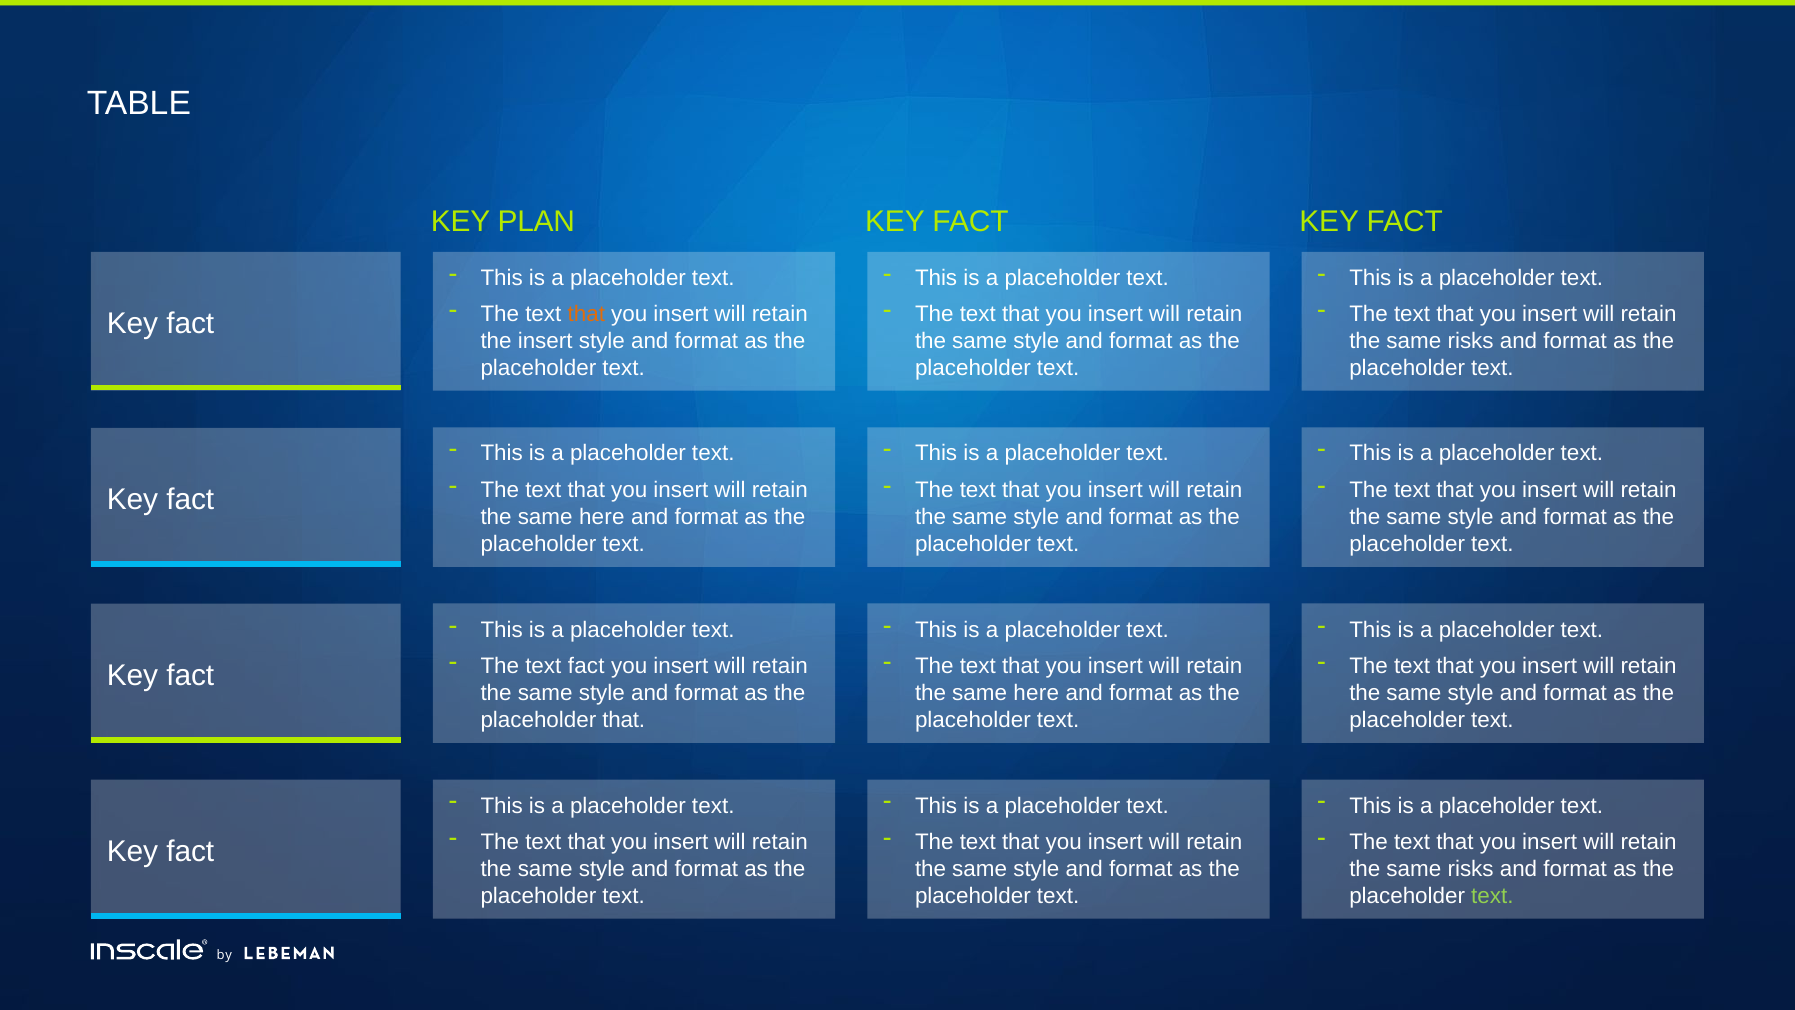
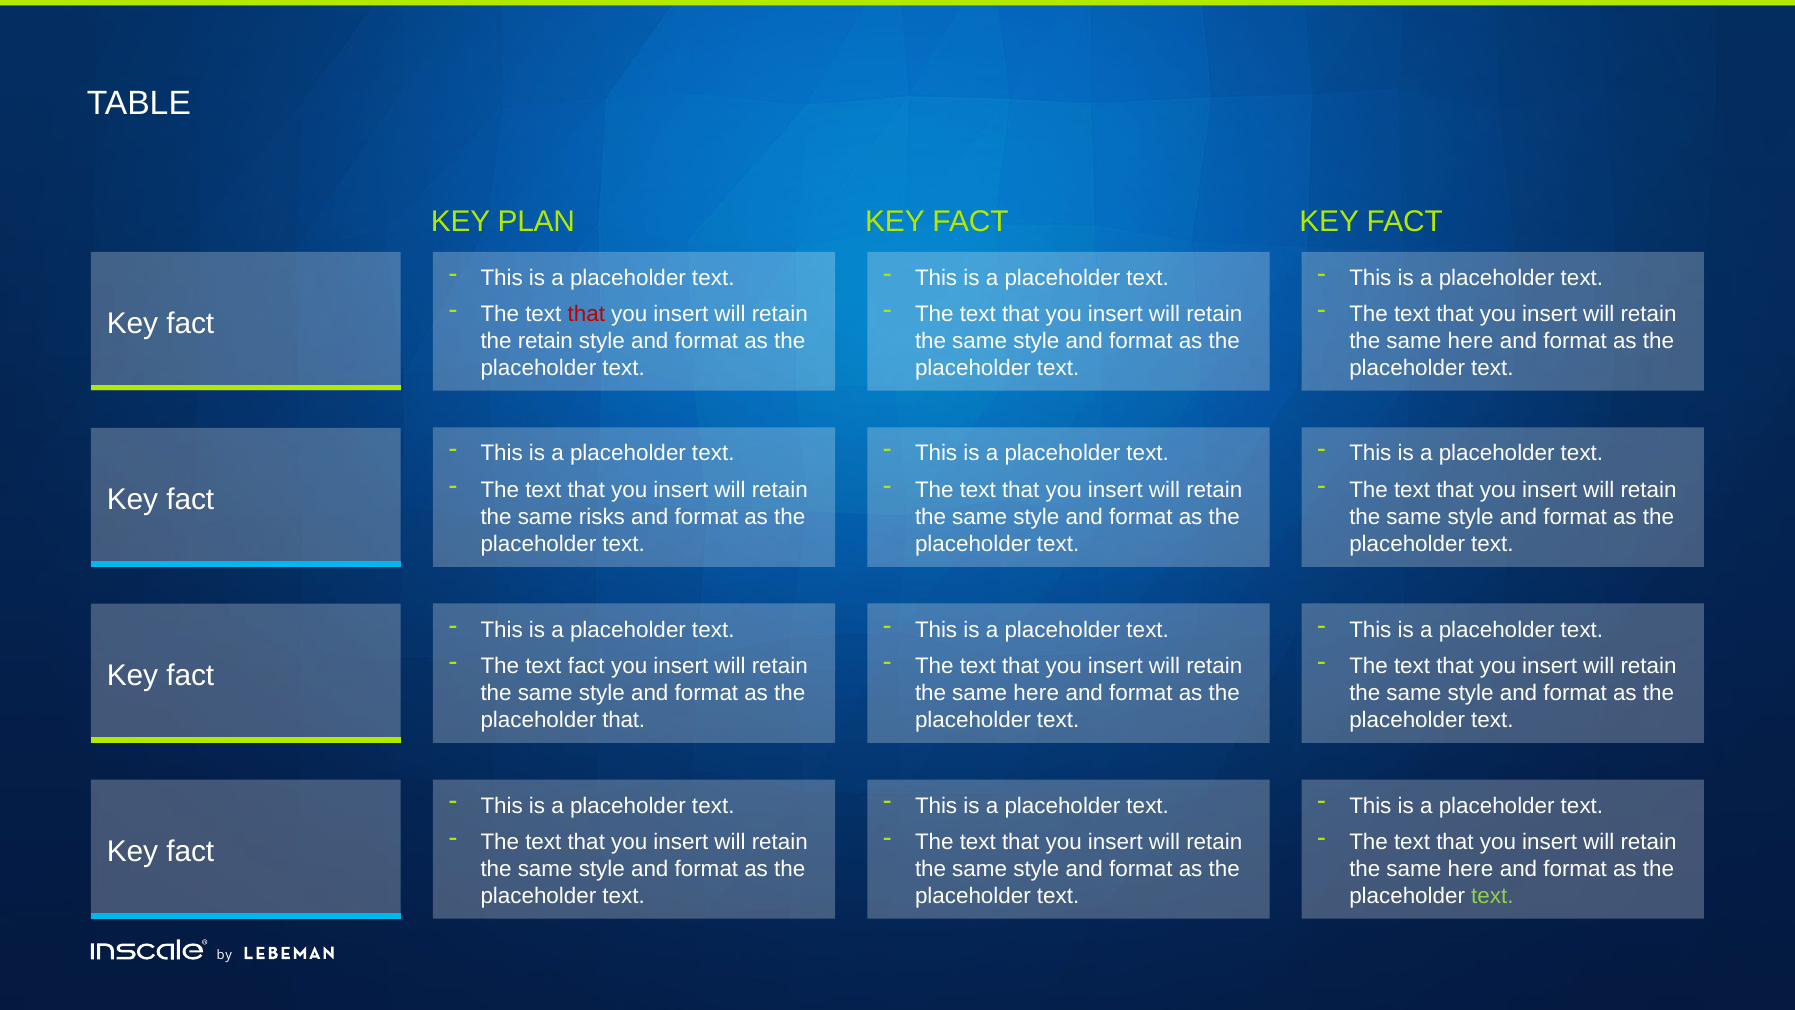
that at (586, 314) colour: orange -> red
the insert: insert -> retain
risks at (1471, 341): risks -> here
here at (602, 517): here -> risks
risks at (1471, 869): risks -> here
